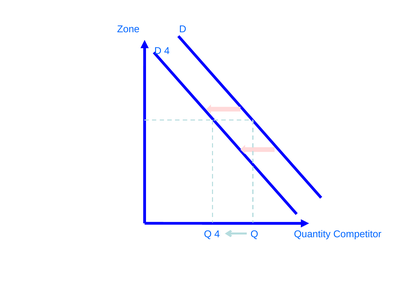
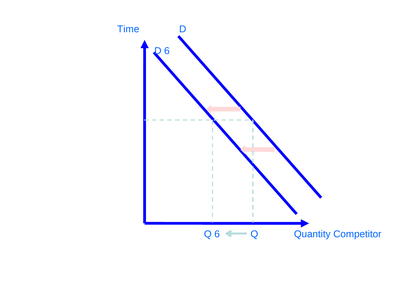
Zone: Zone -> Time
D 4: 4 -> 6
Q 4: 4 -> 6
